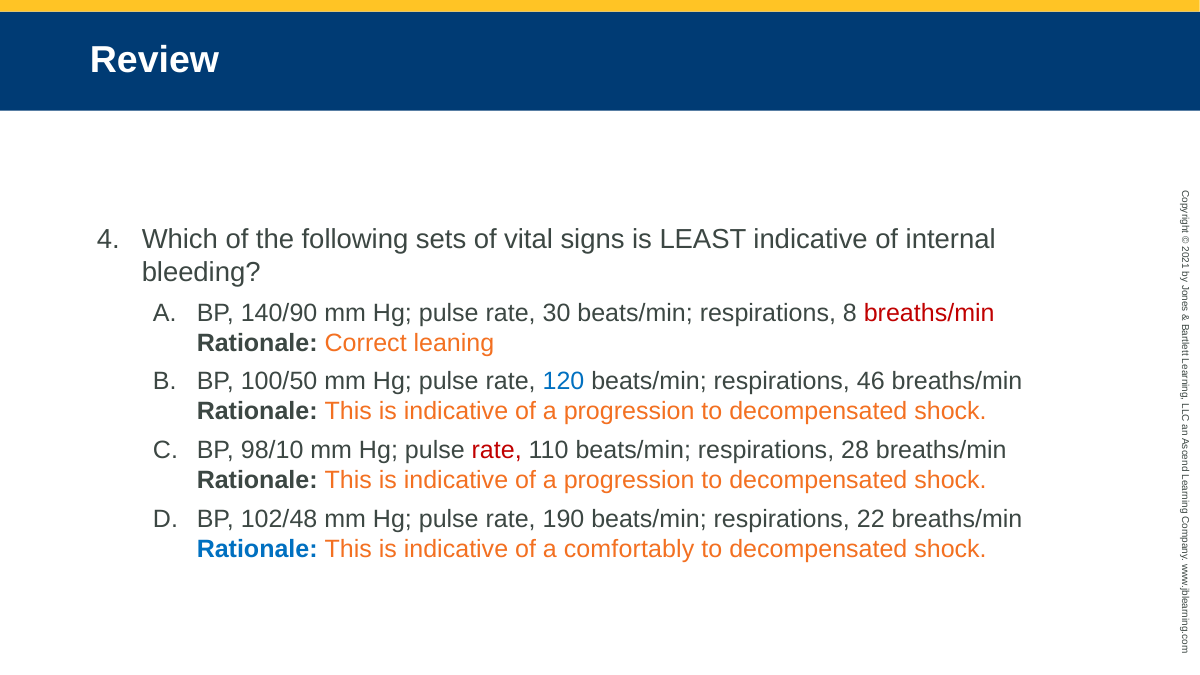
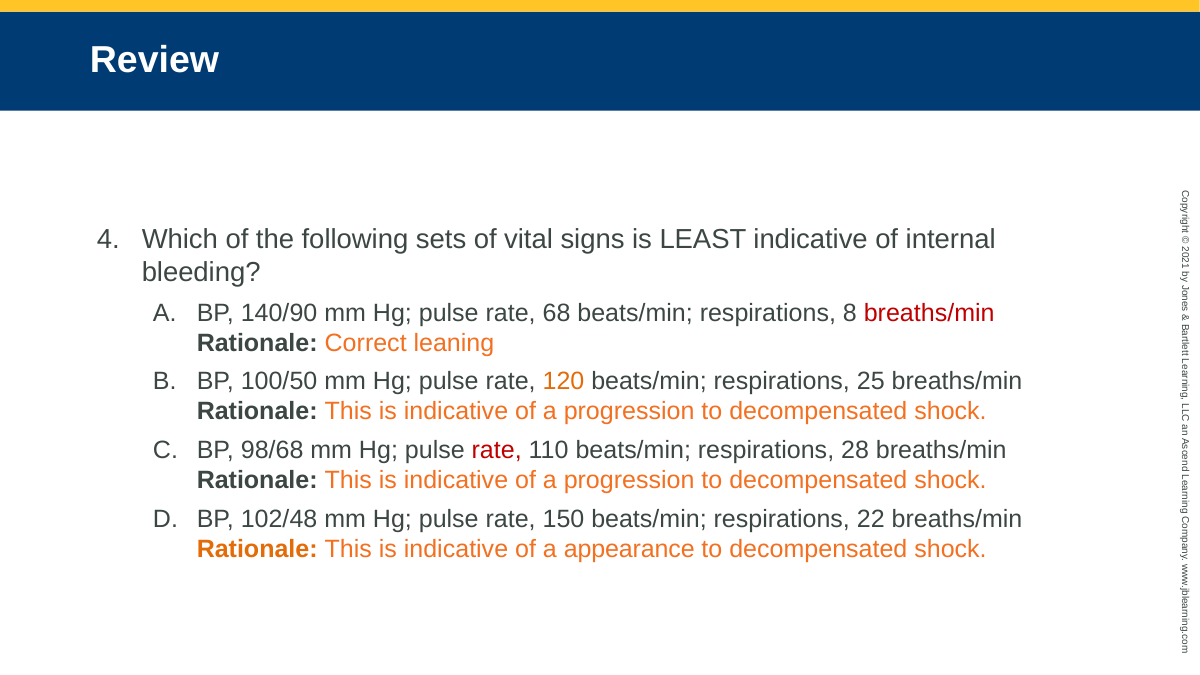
30: 30 -> 68
120 colour: blue -> orange
46: 46 -> 25
98/10: 98/10 -> 98/68
190: 190 -> 150
Rationale at (257, 549) colour: blue -> orange
comfortably: comfortably -> appearance
